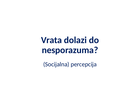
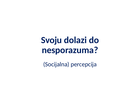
Vrata: Vrata -> Svoju
